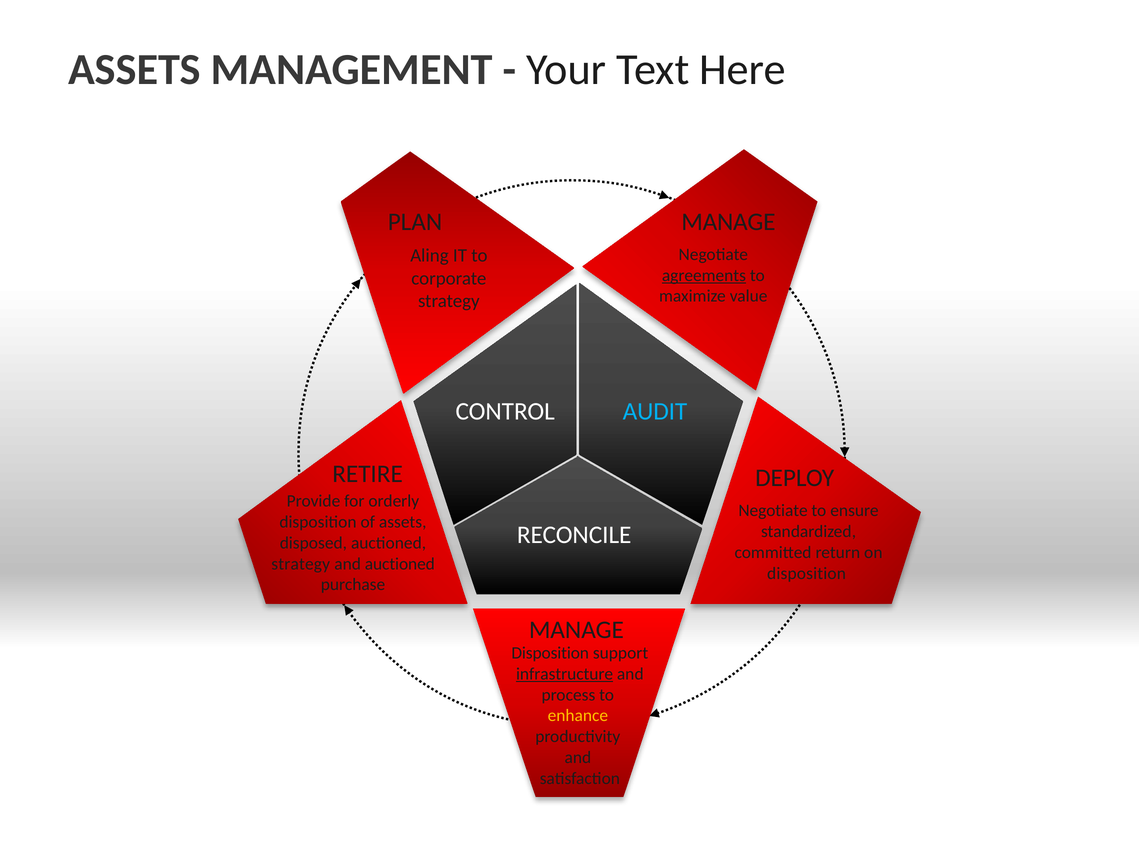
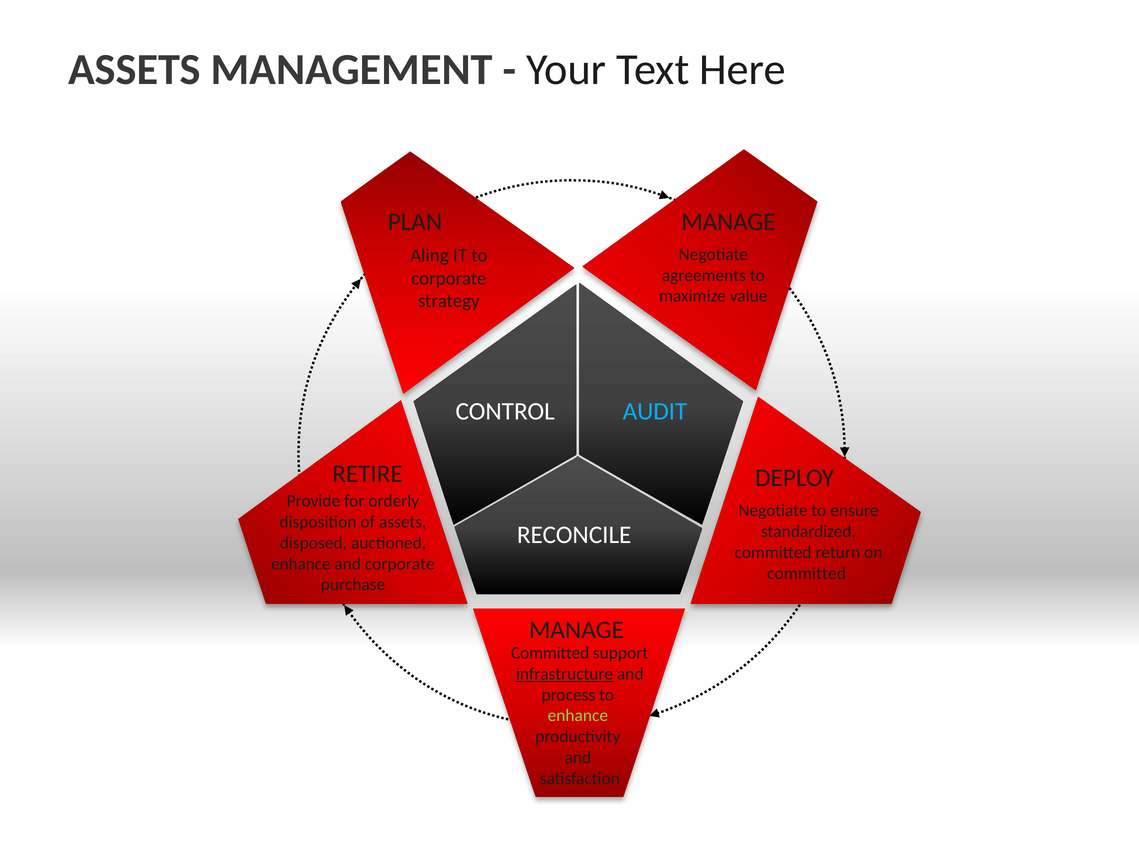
agreements underline: present -> none
strategy at (301, 564): strategy -> enhance
and auctioned: auctioned -> corporate
disposition at (807, 573): disposition -> committed
Disposition at (550, 653): Disposition -> Committed
enhance at (578, 716) colour: yellow -> light green
